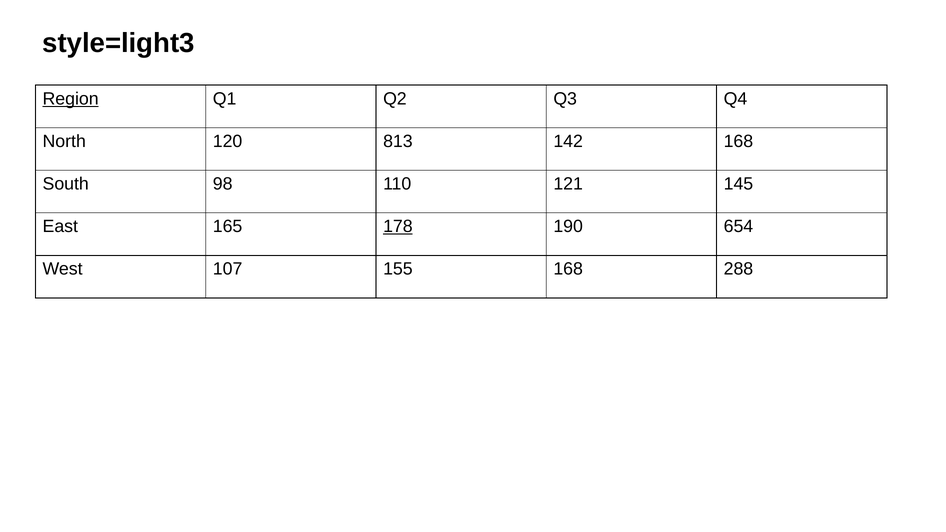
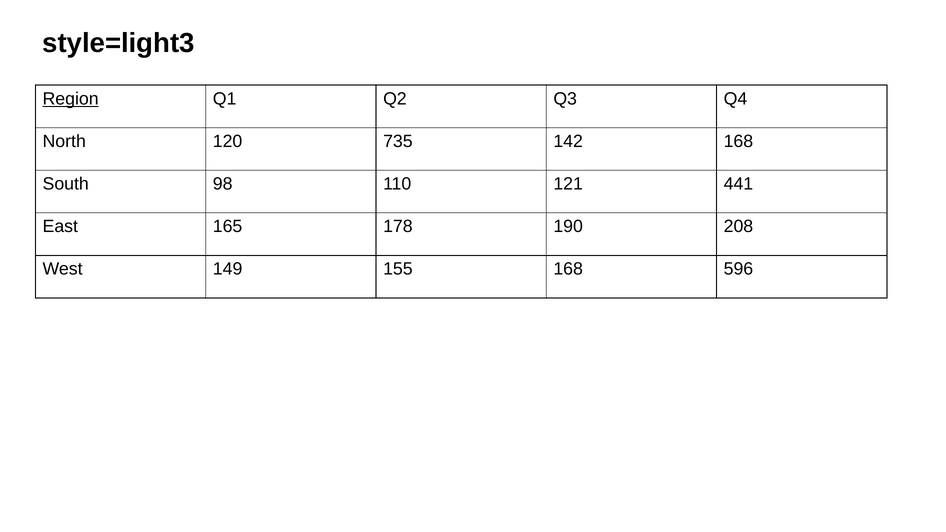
813: 813 -> 735
145: 145 -> 441
178 underline: present -> none
654: 654 -> 208
107: 107 -> 149
288: 288 -> 596
